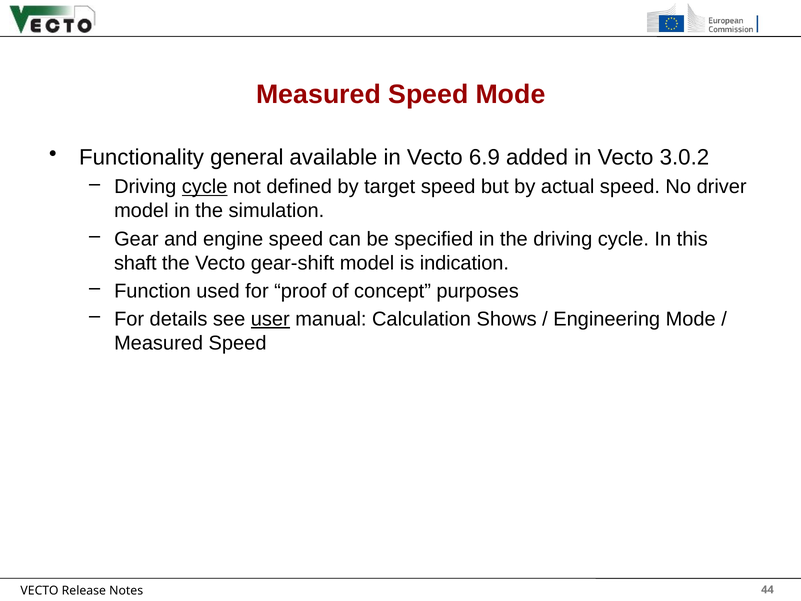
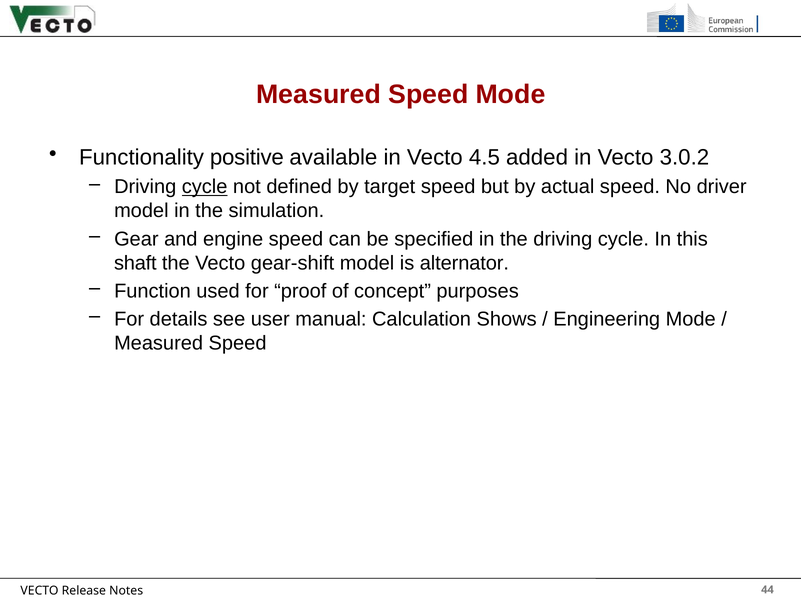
general: general -> positive
6.9: 6.9 -> 4.5
indication: indication -> alternator
user underline: present -> none
